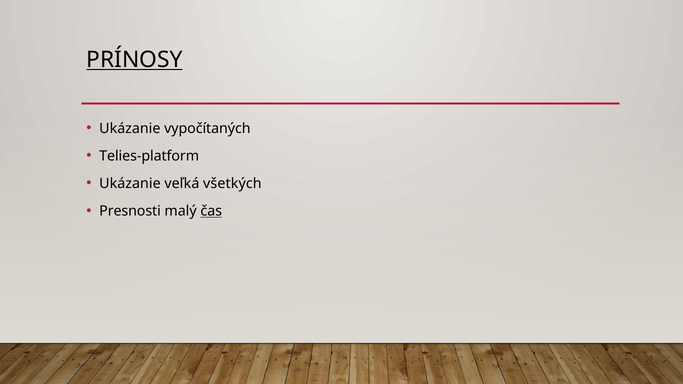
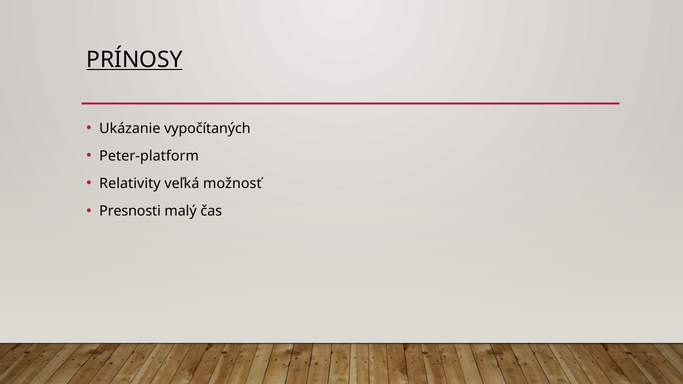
Telies-platform: Telies-platform -> Peter-platform
Ukázanie at (130, 184): Ukázanie -> Relativity
všetkých: všetkých -> možnosť
čas underline: present -> none
